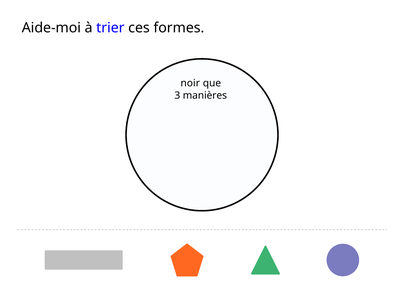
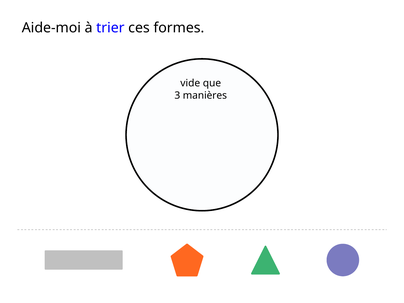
noir: noir -> vide
